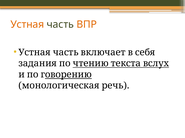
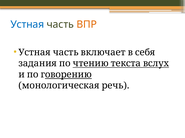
Устная colour: orange -> blue
